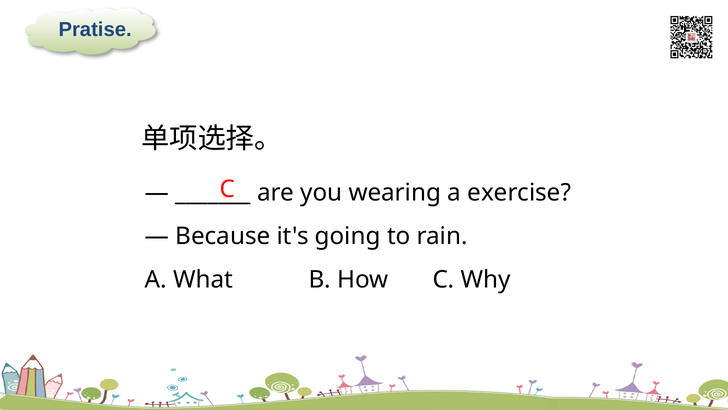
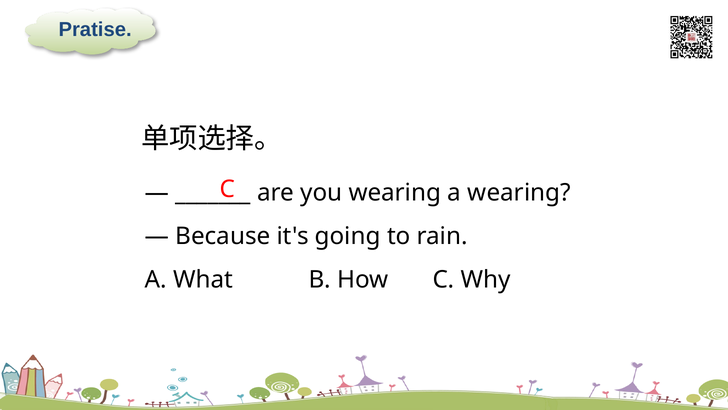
a exercise: exercise -> wearing
